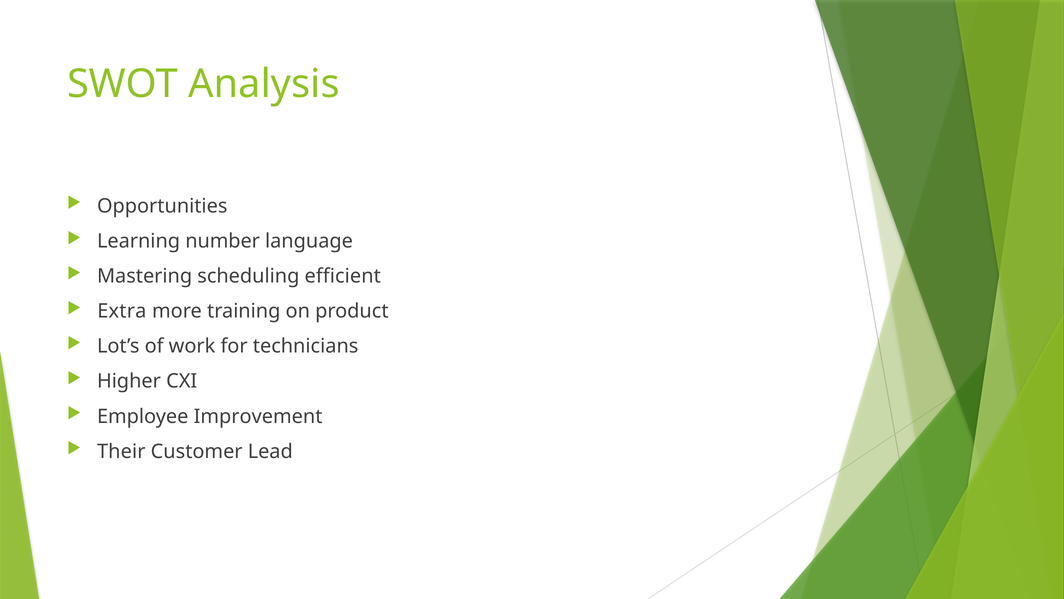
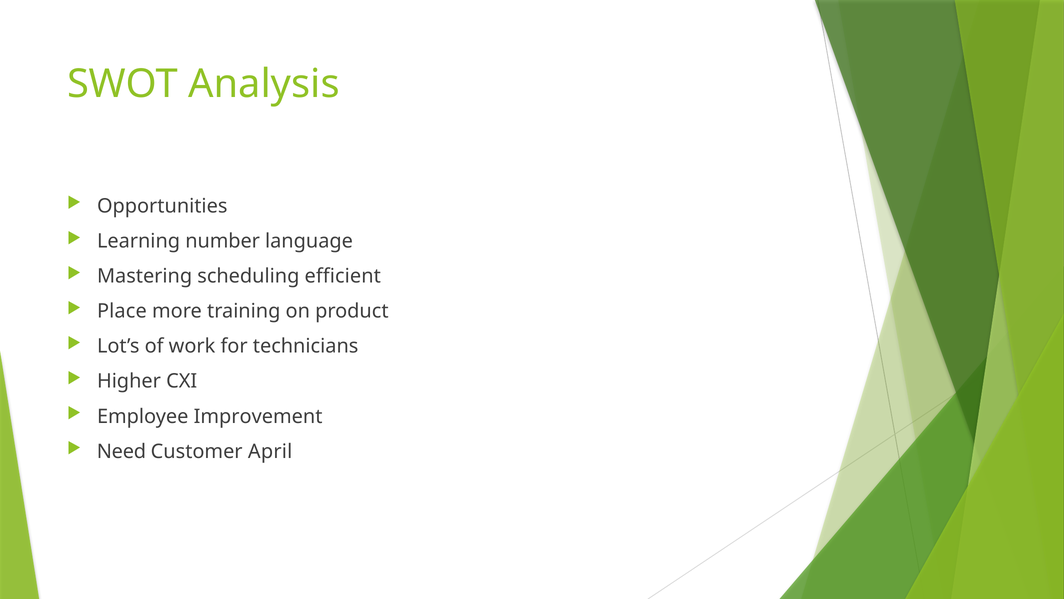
Extra: Extra -> Place
Their: Their -> Need
Lead: Lead -> April
